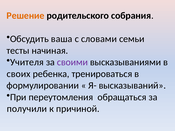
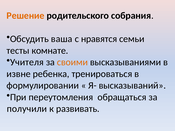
словами: словами -> нравятся
начиная: начиная -> комнате
своими colour: purple -> orange
своих: своих -> извне
причиной: причиной -> развивать
